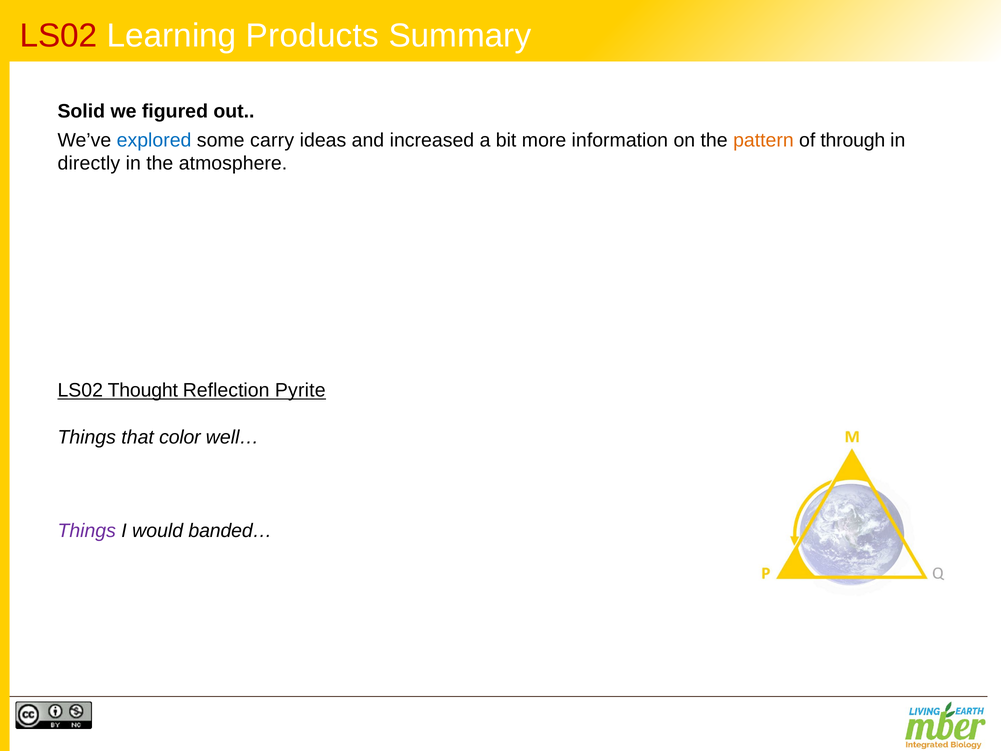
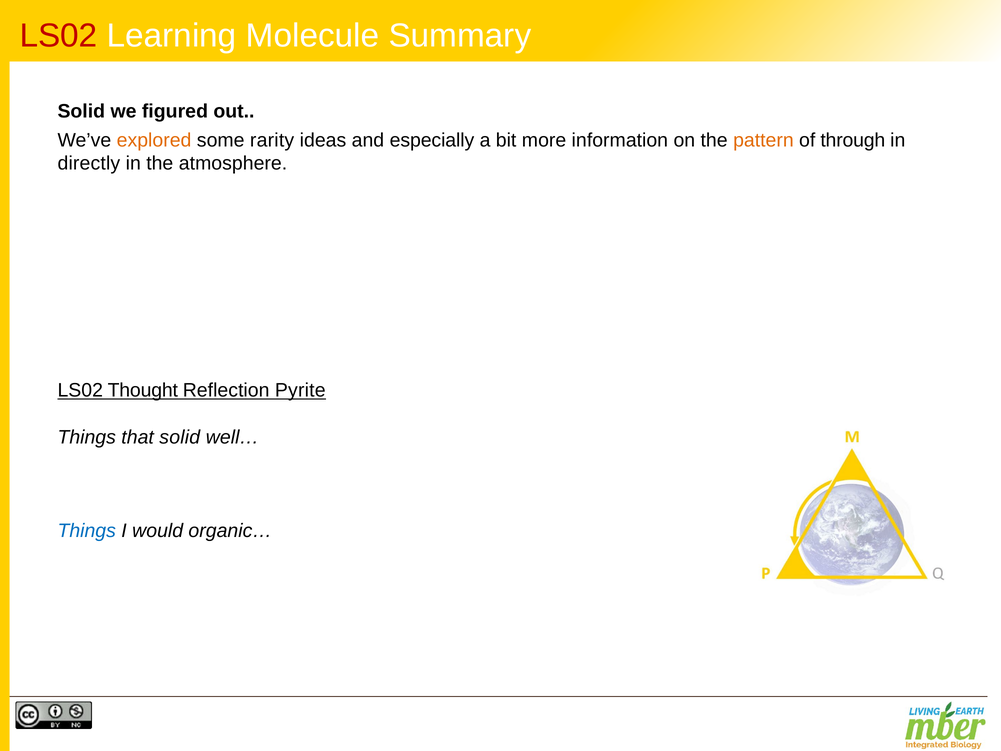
Products: Products -> Molecule
explored colour: blue -> orange
carry: carry -> rarity
increased: increased -> especially
that color: color -> solid
Things at (87, 531) colour: purple -> blue
banded…: banded… -> organic…
